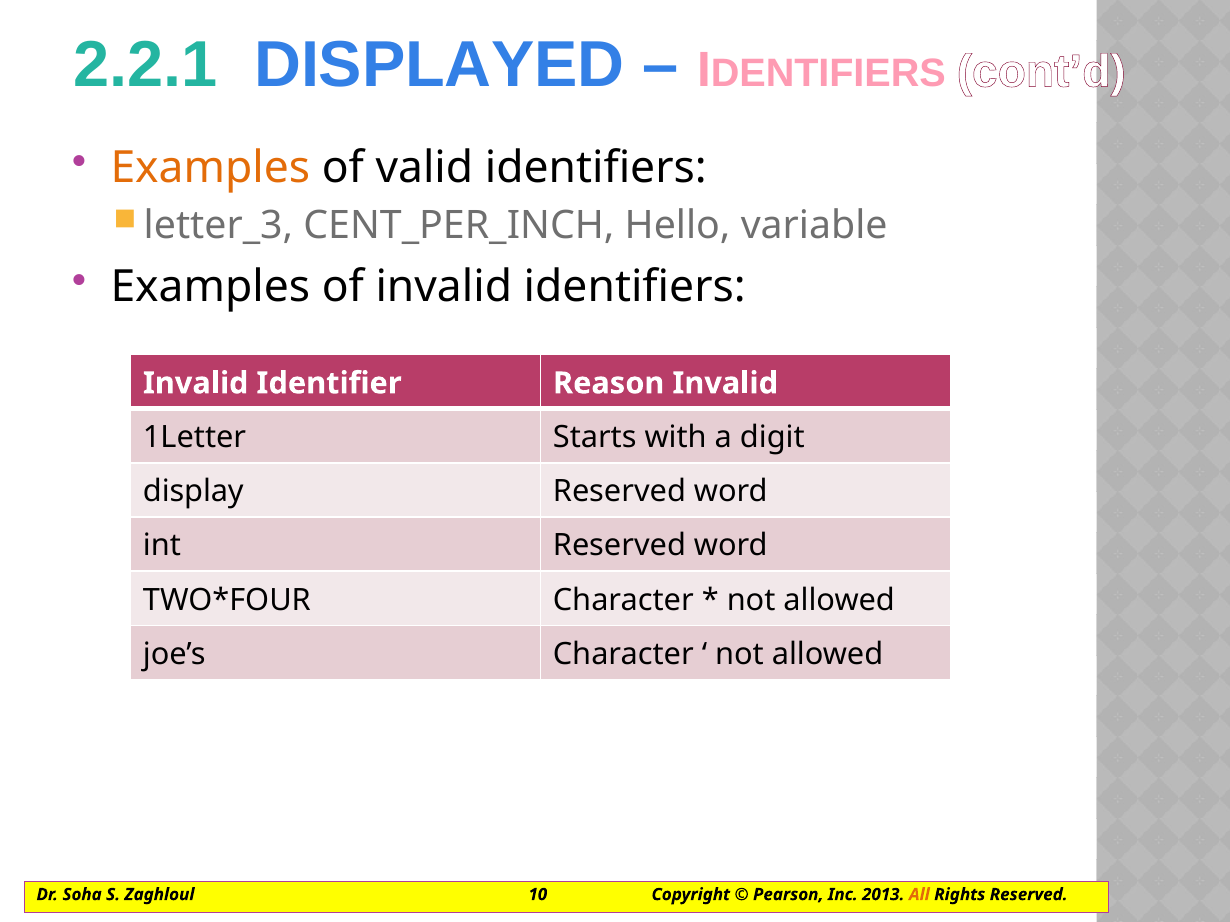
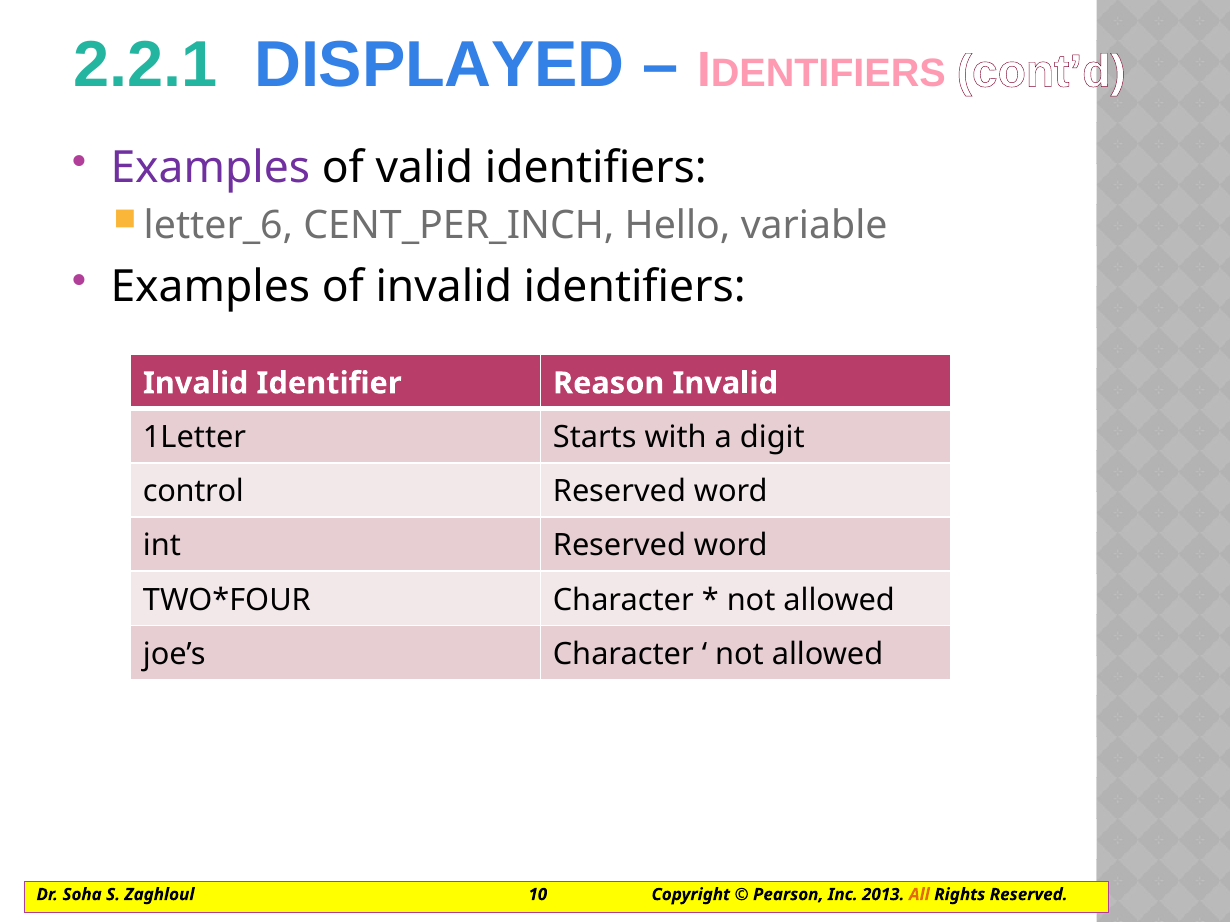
Examples at (210, 168) colour: orange -> purple
letter_3: letter_3 -> letter_6
display: display -> control
